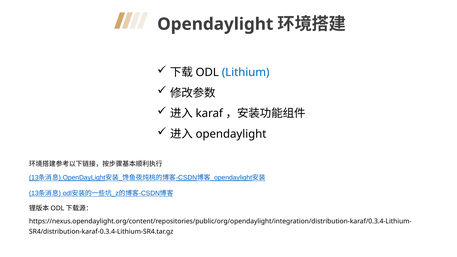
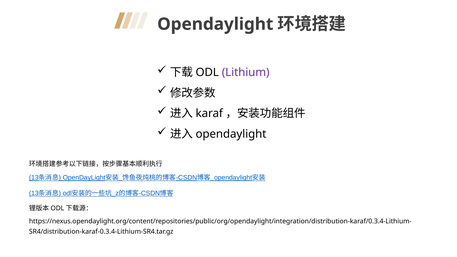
Lithium colour: blue -> purple
